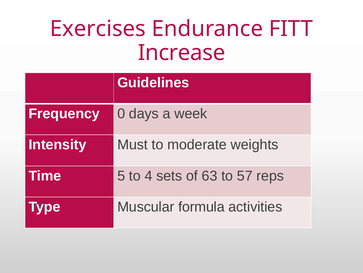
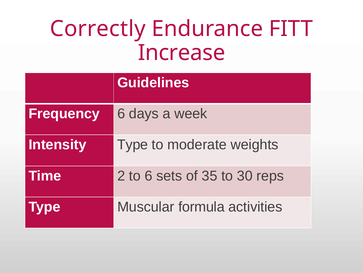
Exercises: Exercises -> Correctly
Frequency 0: 0 -> 6
Intensity Must: Must -> Type
5: 5 -> 2
to 4: 4 -> 6
63: 63 -> 35
57: 57 -> 30
